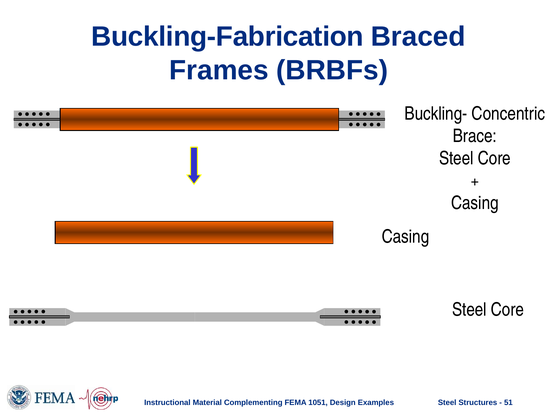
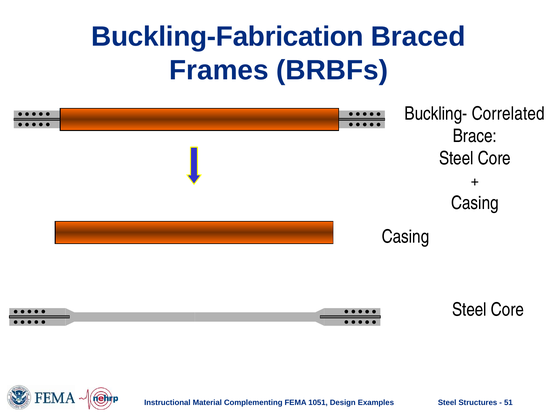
Concentric: Concentric -> Correlated
